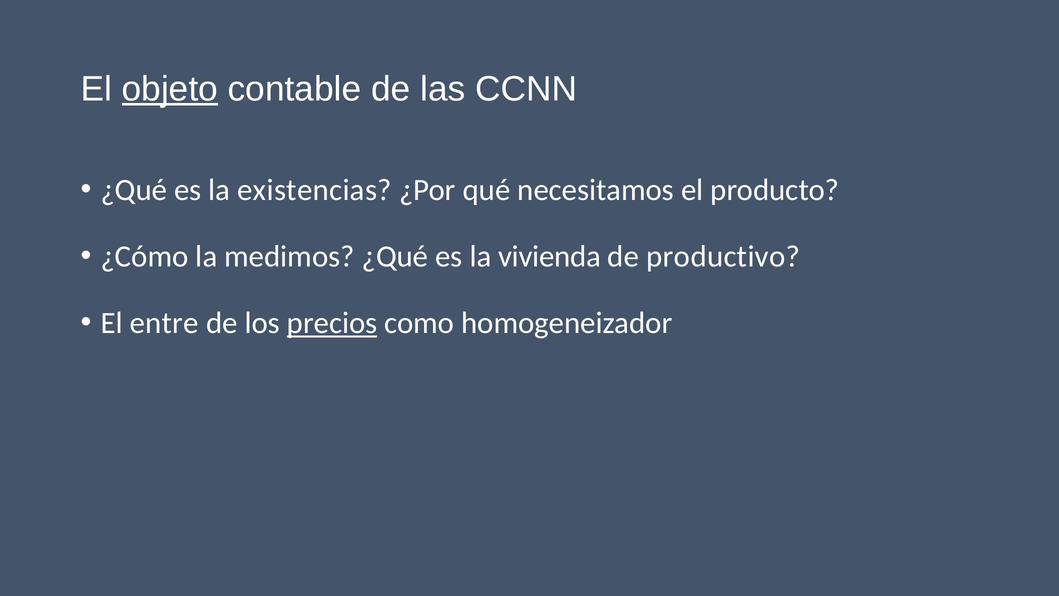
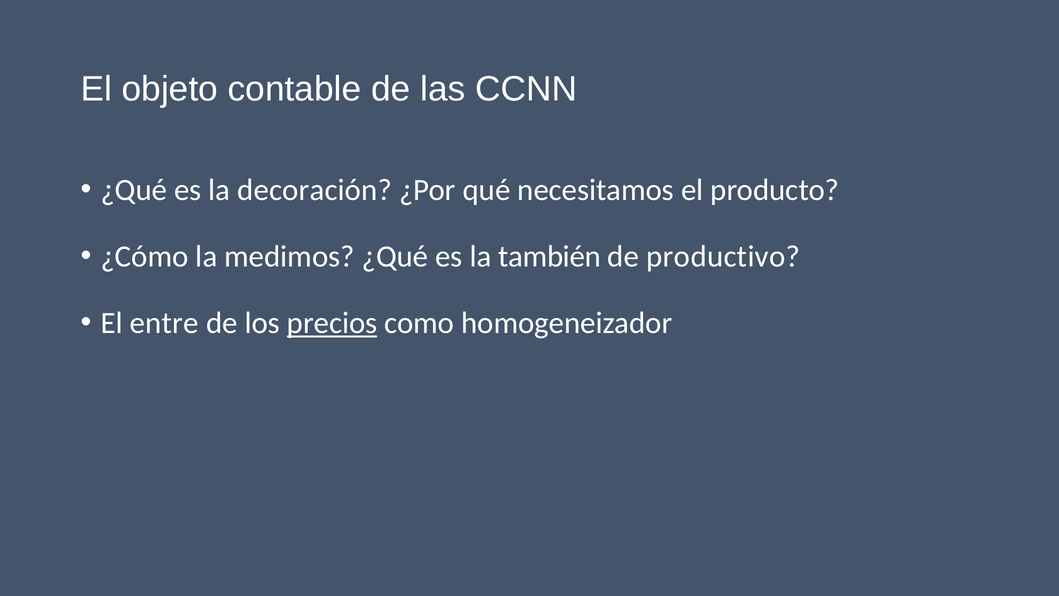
objeto underline: present -> none
existencias: existencias -> decoración
vivienda: vivienda -> también
